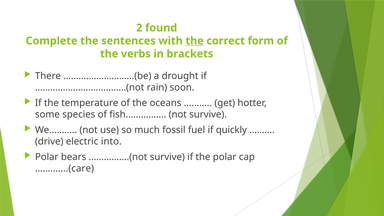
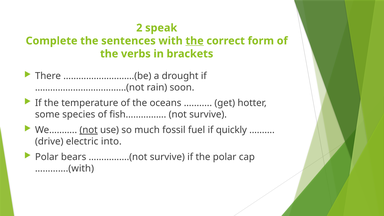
found: found -> speak
not at (89, 130) underline: none -> present
………….(care: ………….(care -> ………….(with
